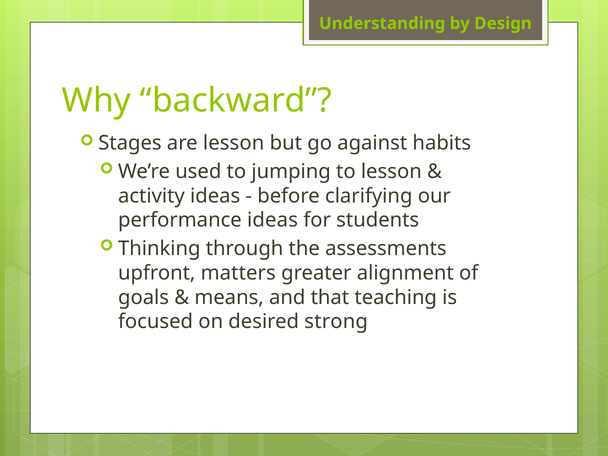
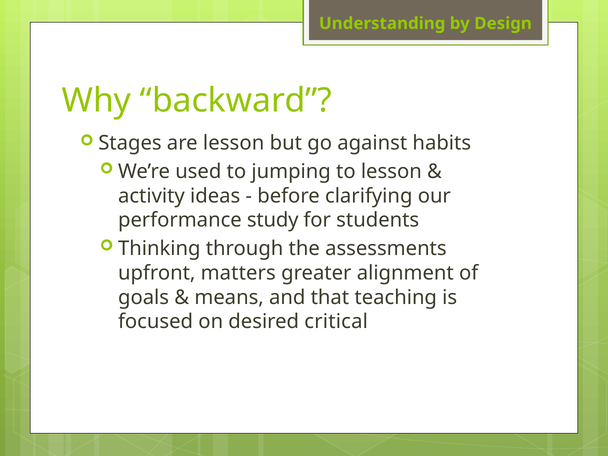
performance ideas: ideas -> study
strong: strong -> critical
